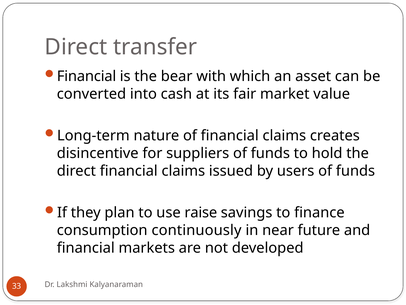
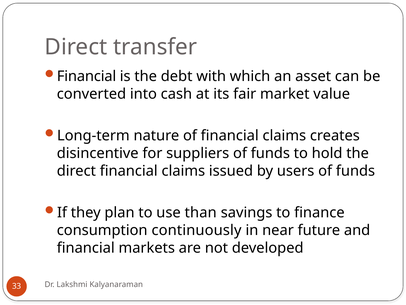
bear: bear -> debt
raise: raise -> than
